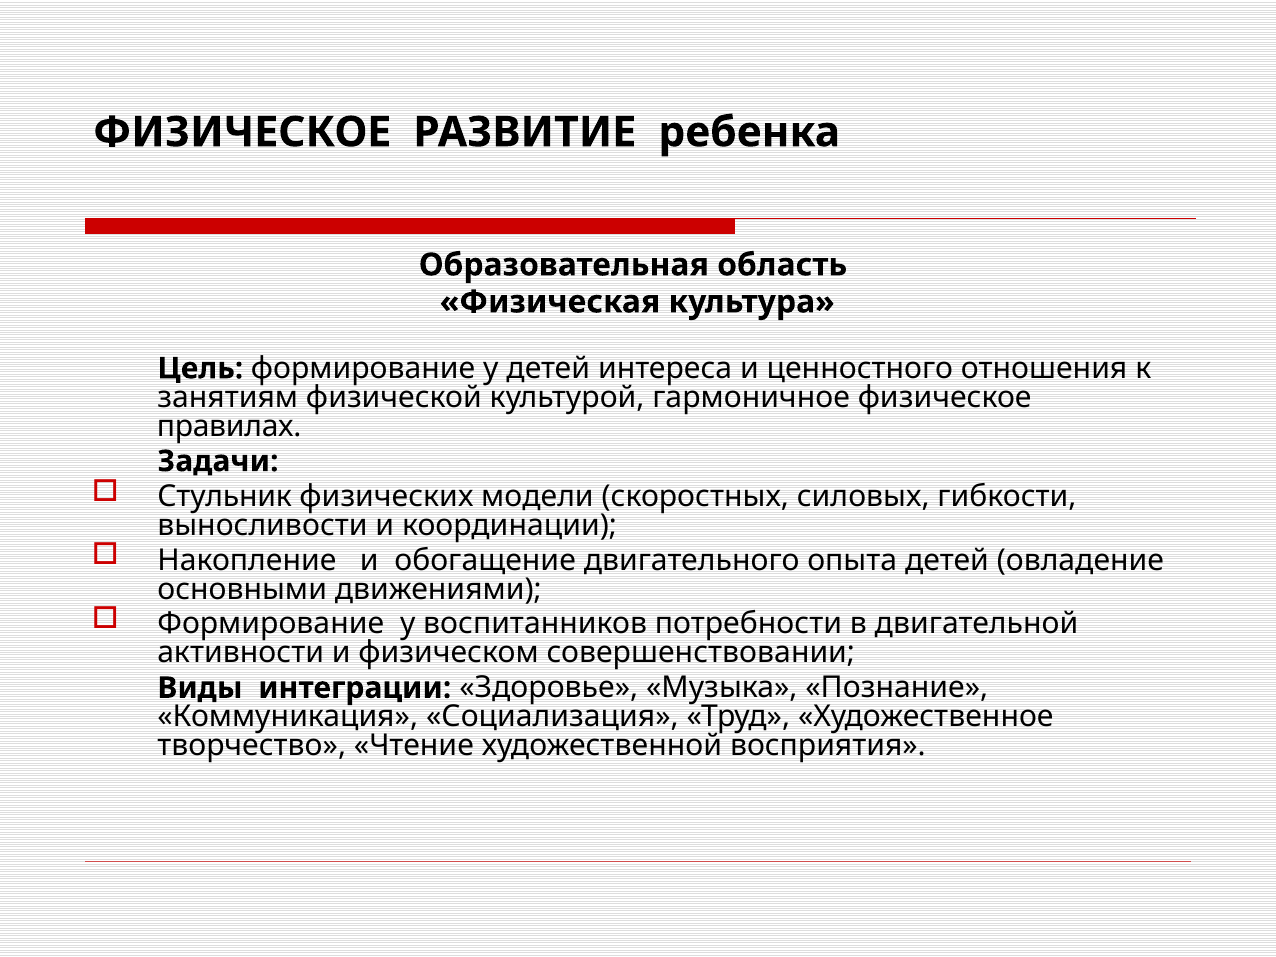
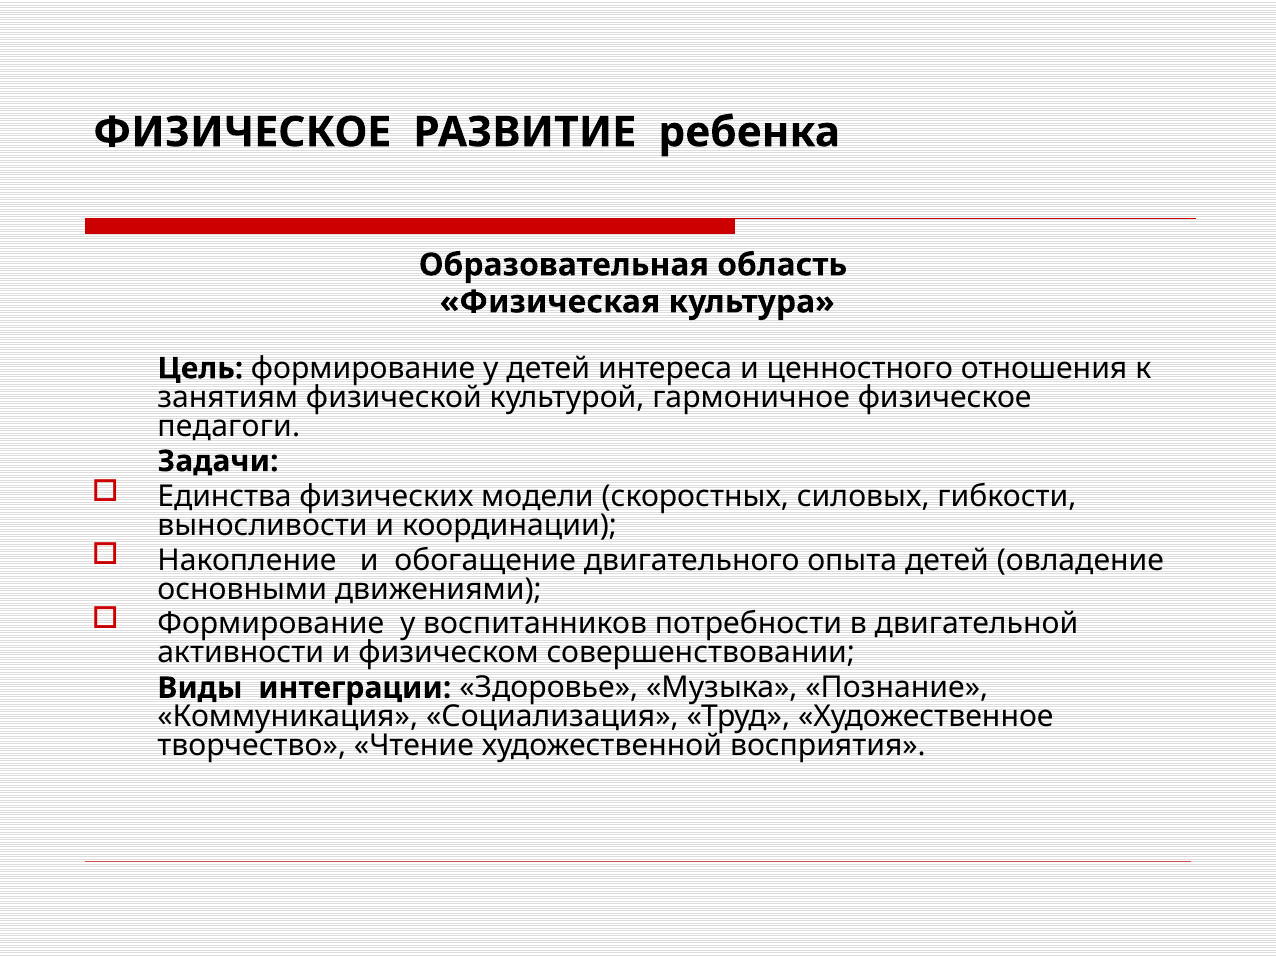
правилах: правилах -> педагоги
Стульник: Стульник -> Единства
